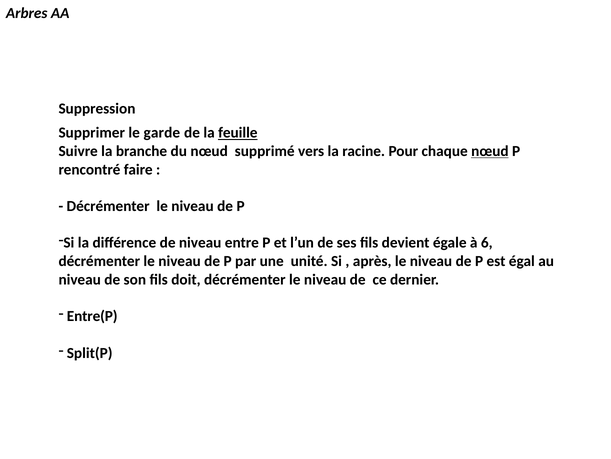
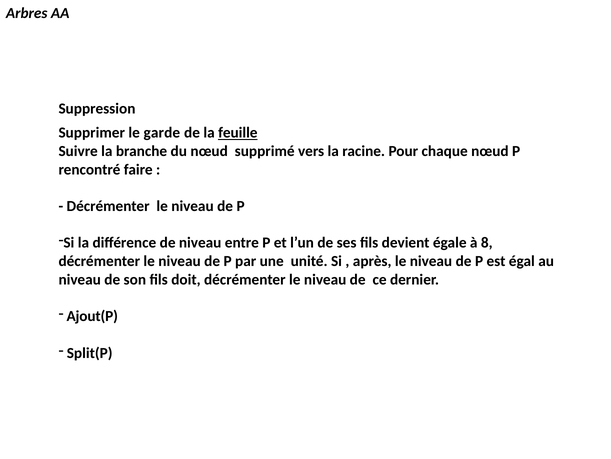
nœud at (490, 151) underline: present -> none
6: 6 -> 8
Entre(P: Entre(P -> Ajout(P
